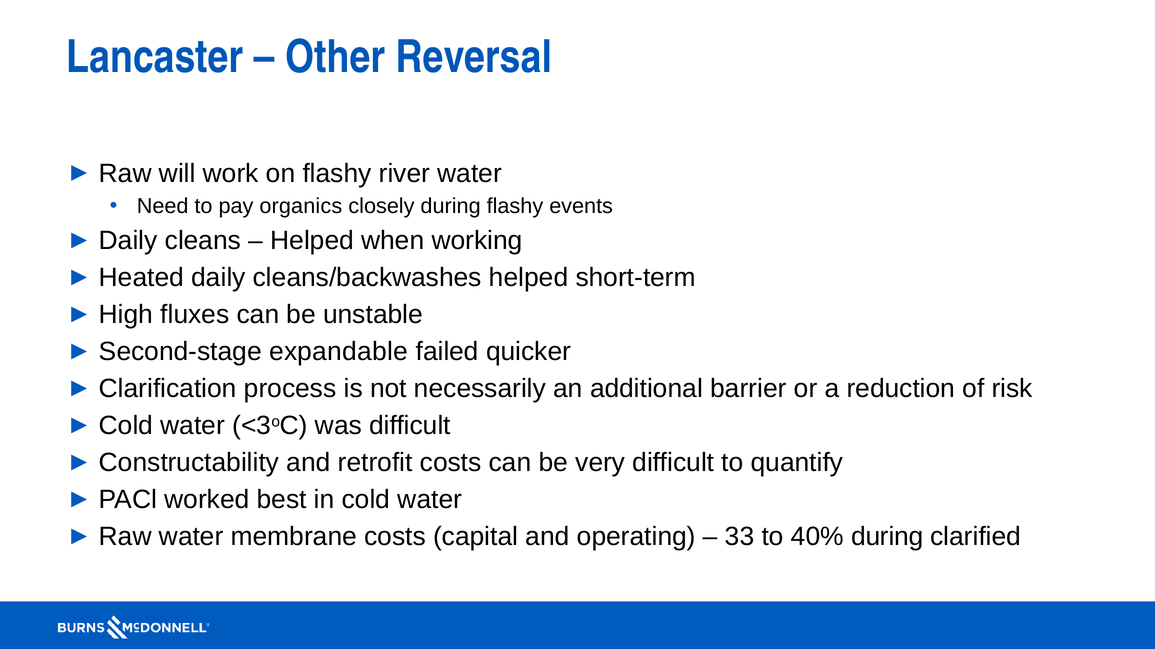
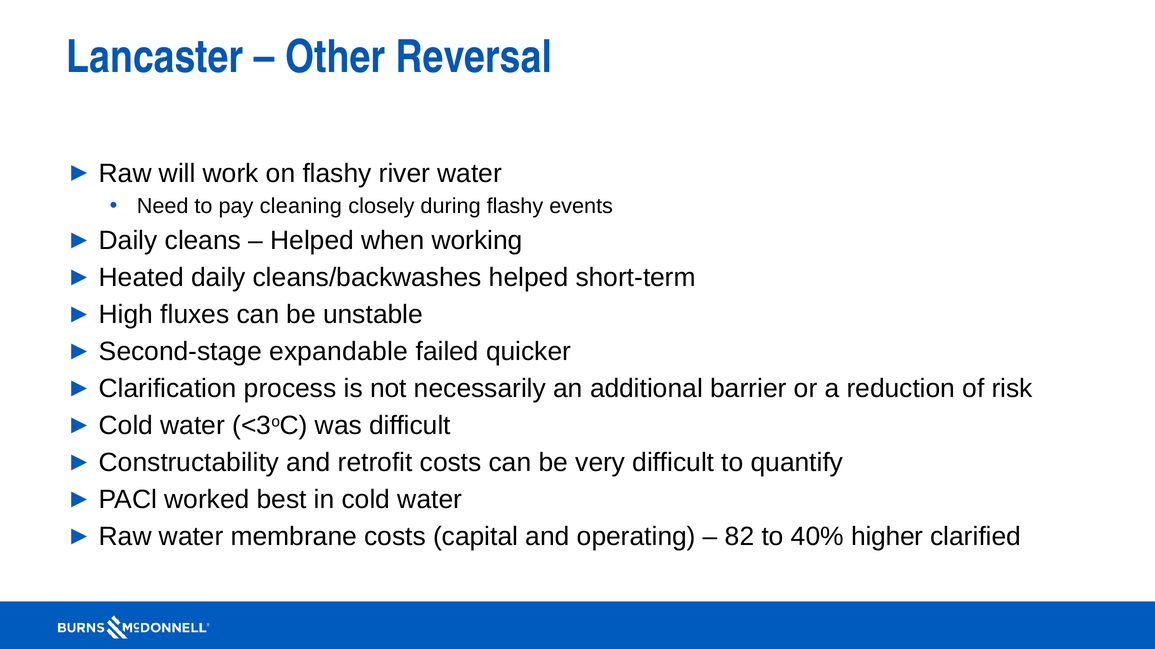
organics: organics -> cleaning
33: 33 -> 82
40% during: during -> higher
